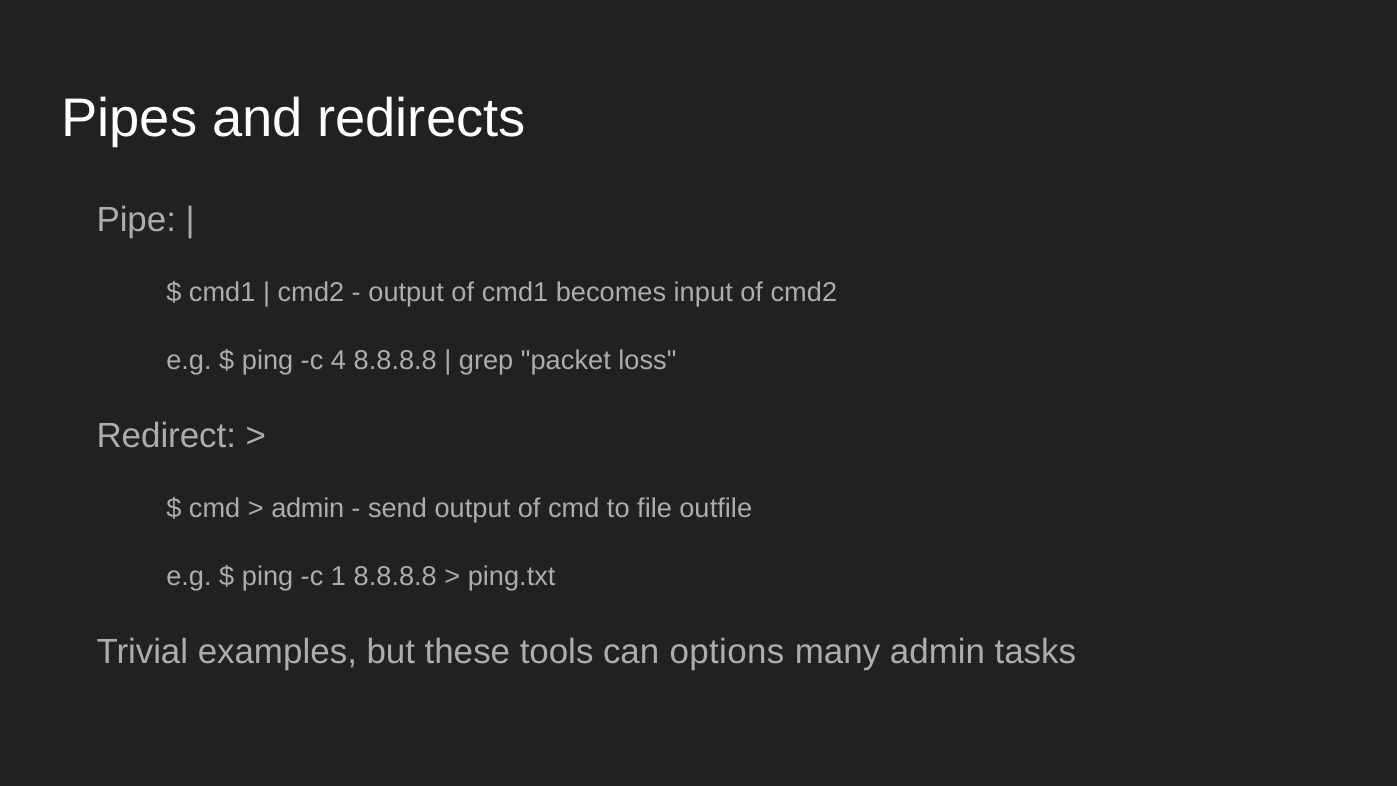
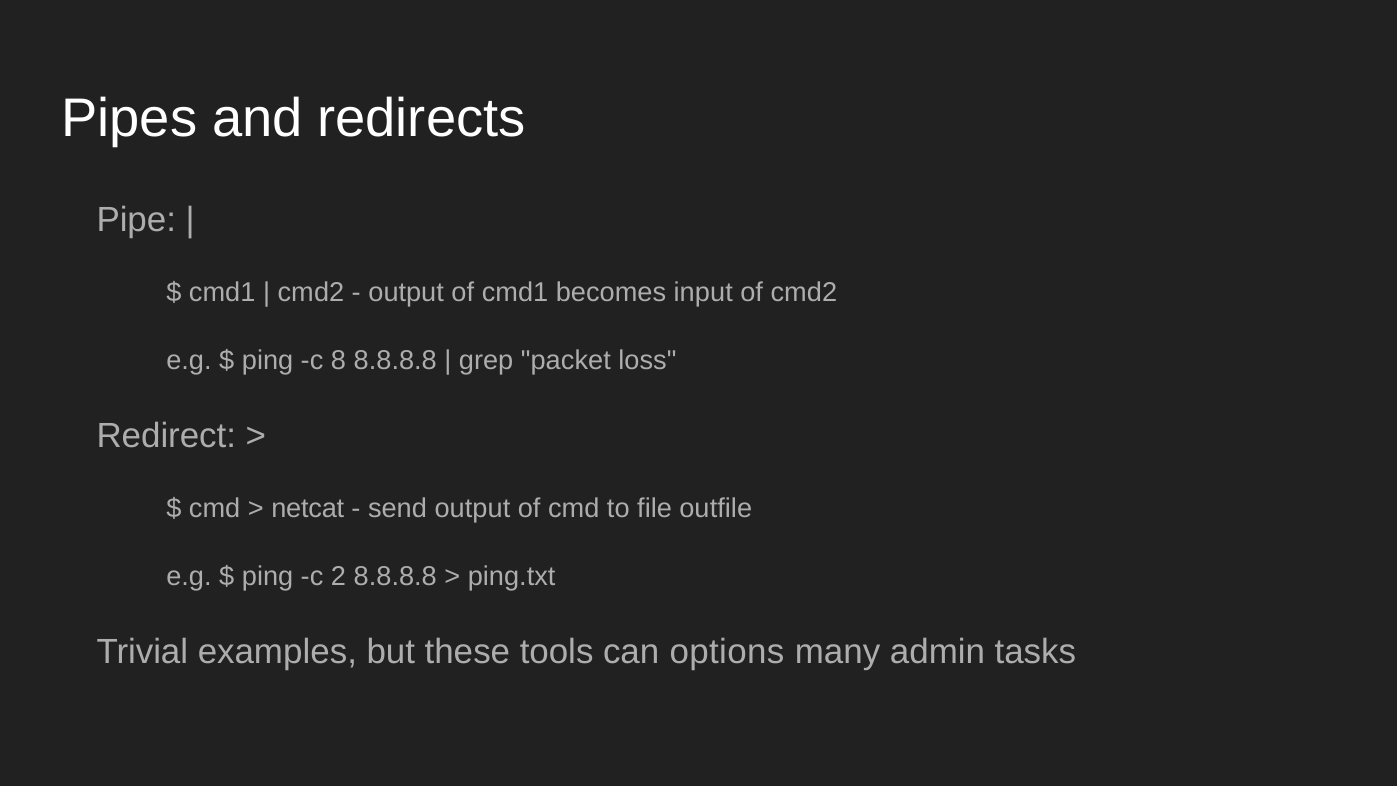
4: 4 -> 8
admin at (308, 508): admin -> netcat
1: 1 -> 2
